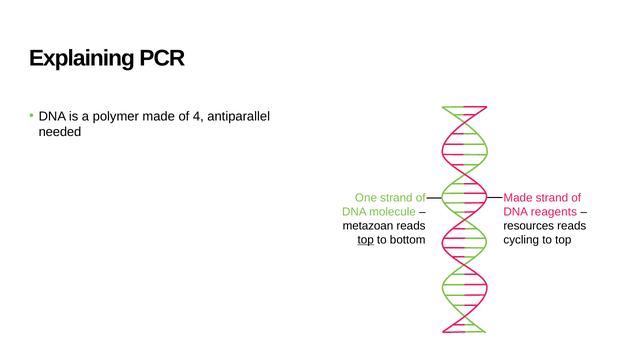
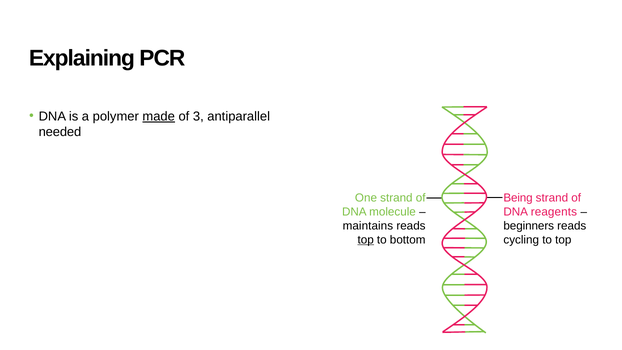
made at (159, 116) underline: none -> present
4: 4 -> 3
Made at (518, 198): Made -> Being
metazoan: metazoan -> maintains
resources: resources -> beginners
